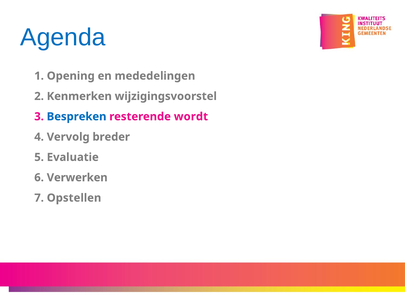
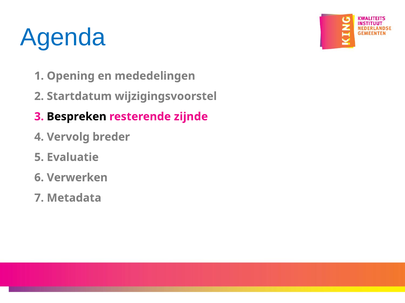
Kenmerken: Kenmerken -> Startdatum
Bespreken colour: blue -> black
wordt: wordt -> zijnde
Opstellen: Opstellen -> Metadata
